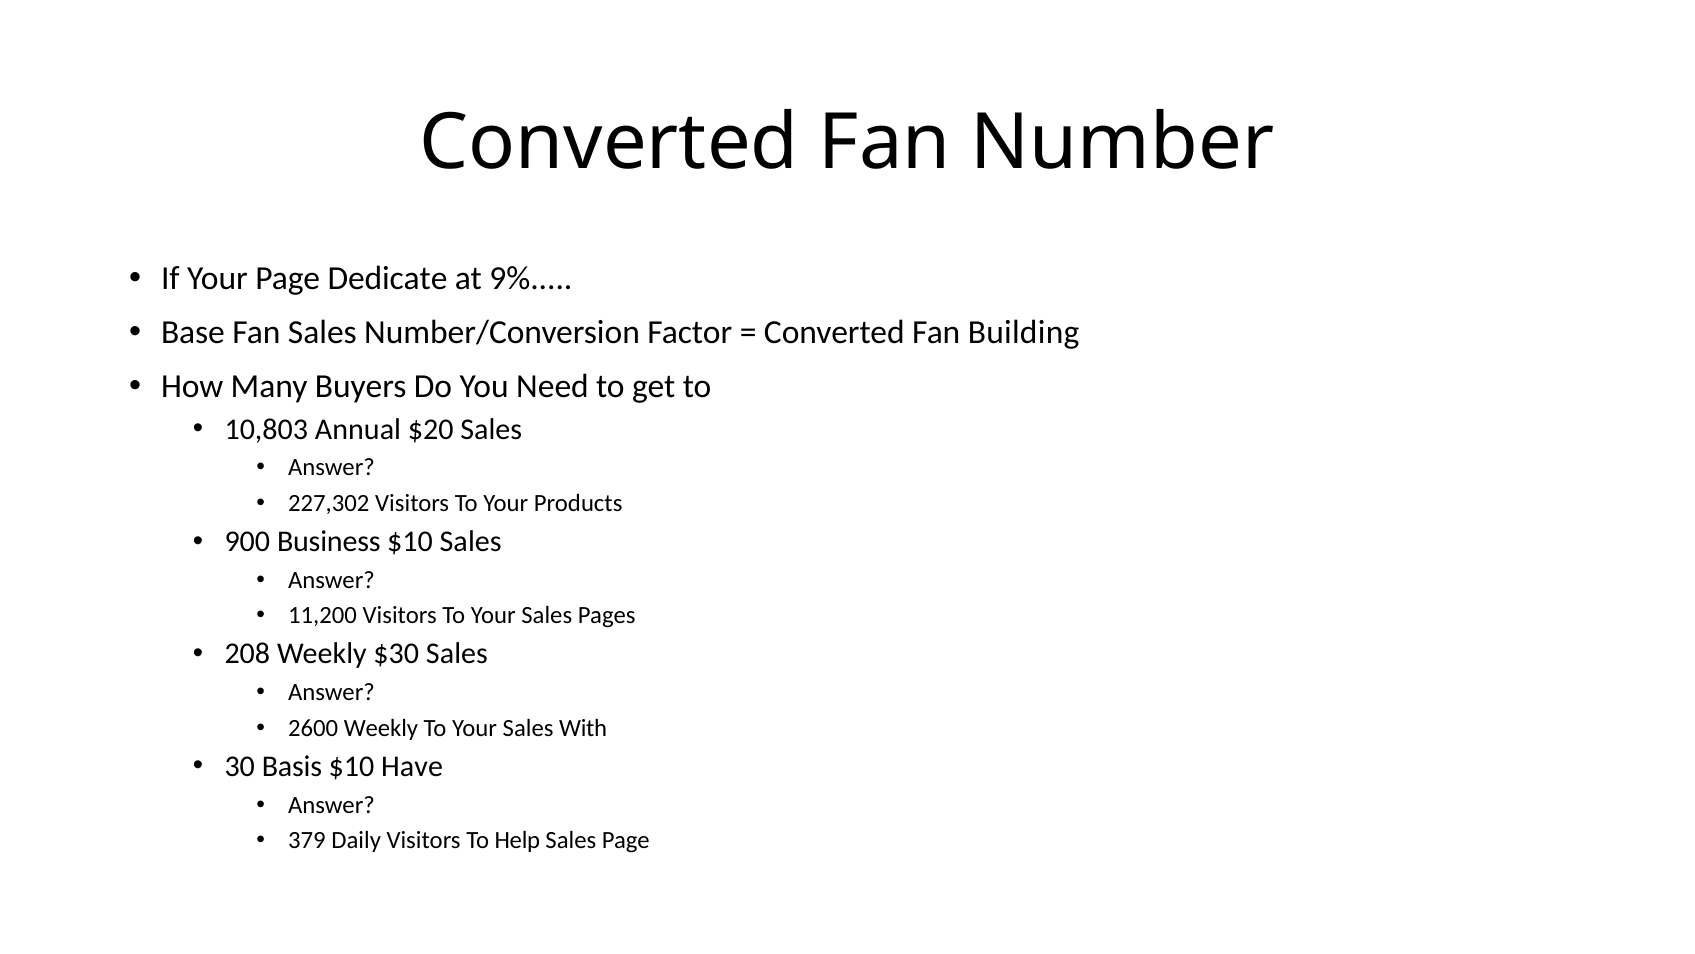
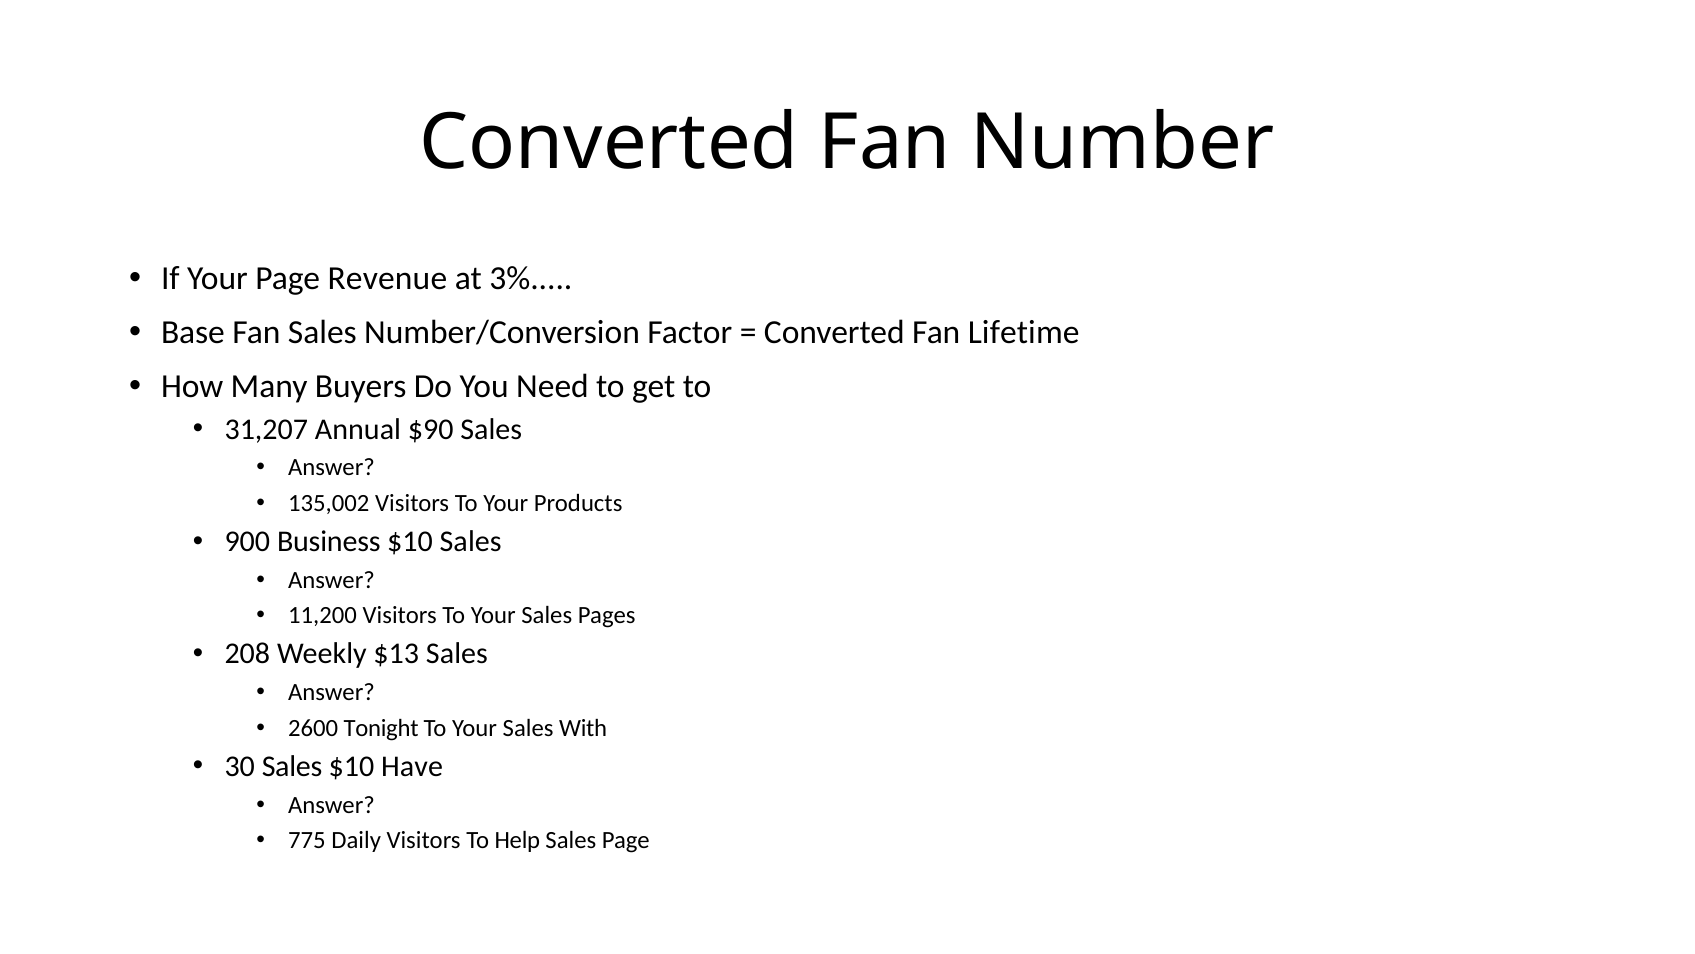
Dedicate: Dedicate -> Revenue
9%: 9% -> 3%
Building: Building -> Lifetime
10,803: 10,803 -> 31,207
$20: $20 -> $90
227,302: 227,302 -> 135,002
$30: $30 -> $13
2600 Weekly: Weekly -> Tonight
30 Basis: Basis -> Sales
379: 379 -> 775
